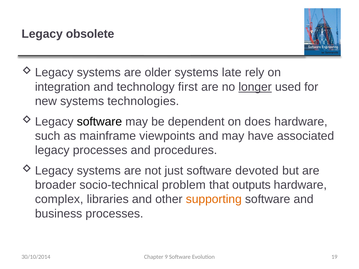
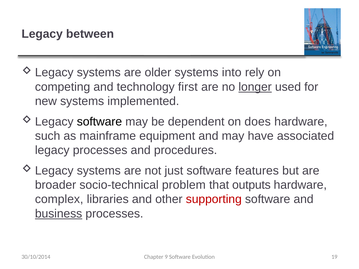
obsolete: obsolete -> between
late: late -> into
integration: integration -> competing
technologies: technologies -> implemented
viewpoints: viewpoints -> equipment
devoted: devoted -> features
supporting colour: orange -> red
business underline: none -> present
